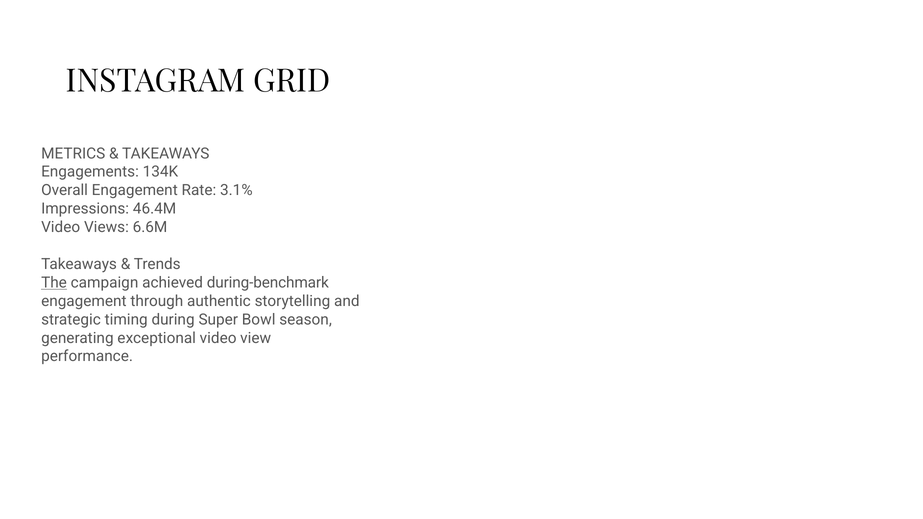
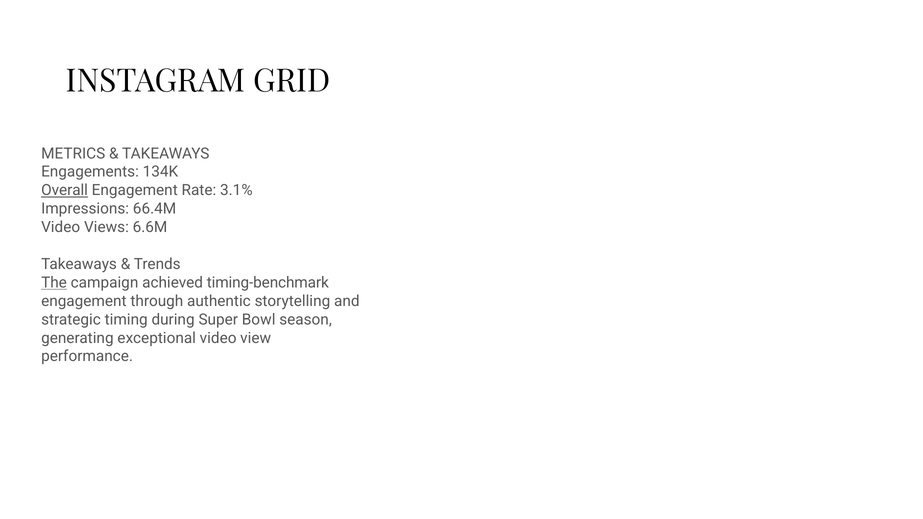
Overall underline: none -> present
46.4M: 46.4M -> 66.4M
during-benchmark: during-benchmark -> timing-benchmark
